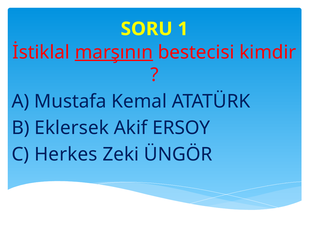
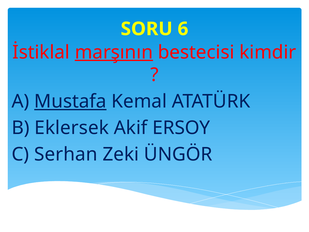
1: 1 -> 6
Mustafa underline: none -> present
Herkes: Herkes -> Serhan
